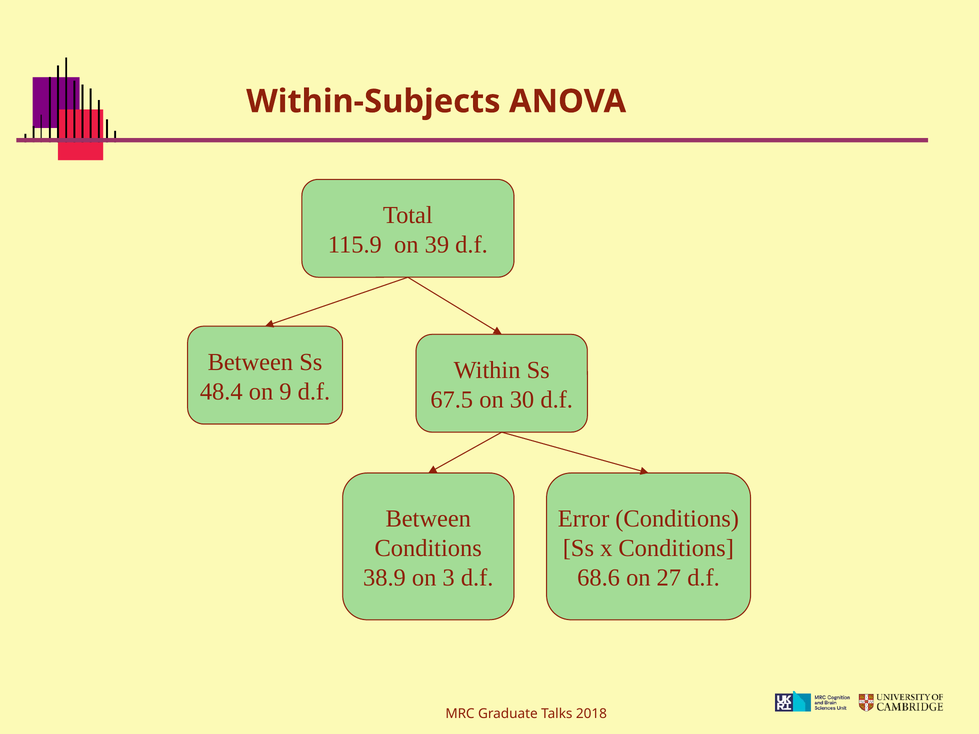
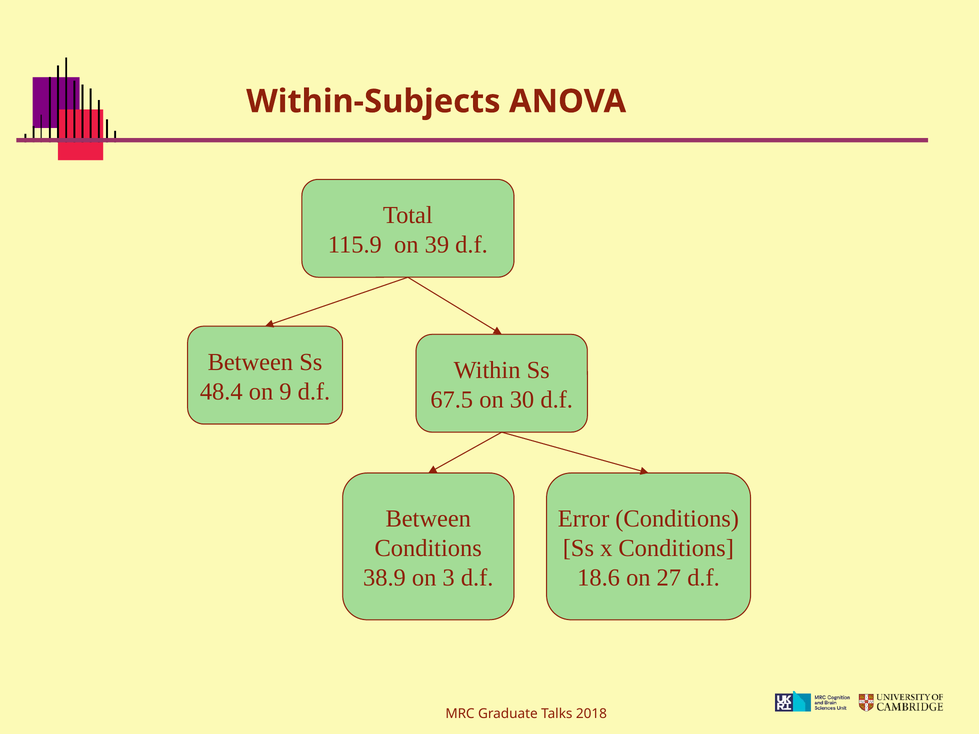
68.6: 68.6 -> 18.6
